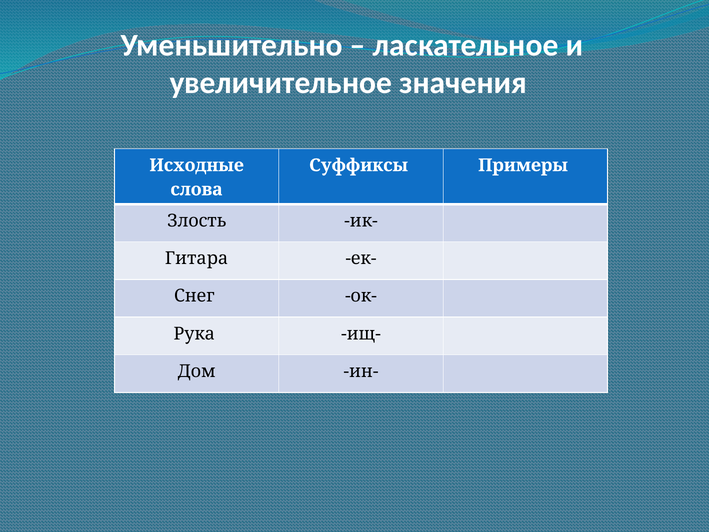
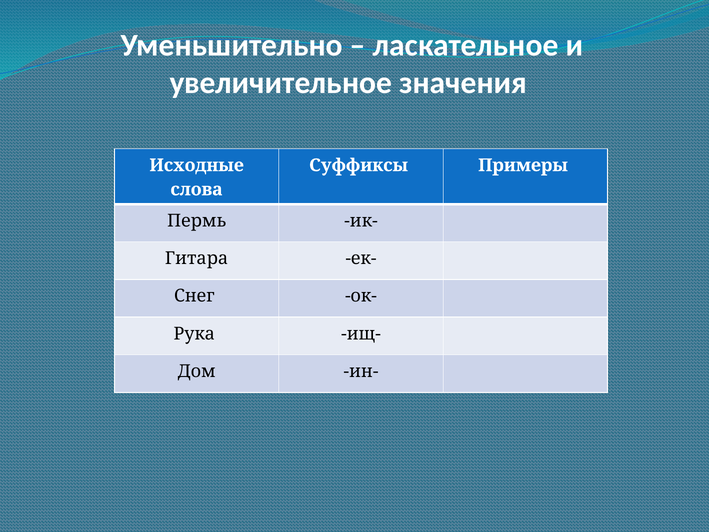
Злость: Злость -> Пермь
